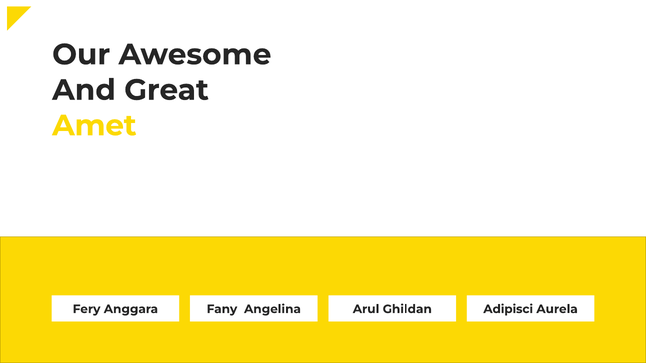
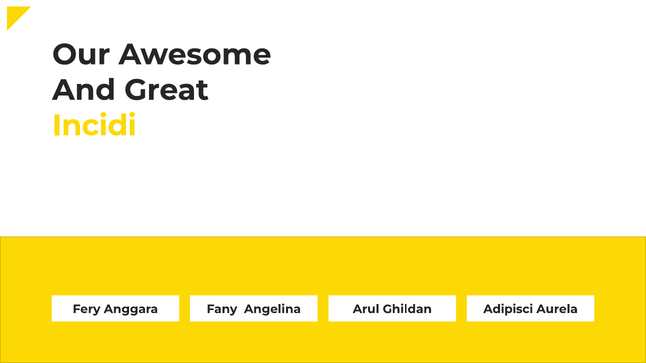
Amet: Amet -> Incidi
